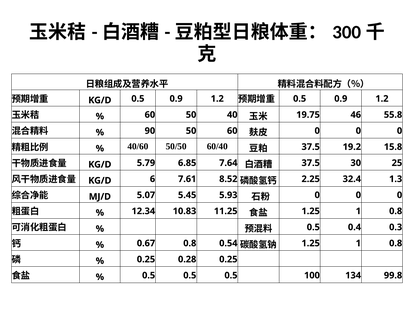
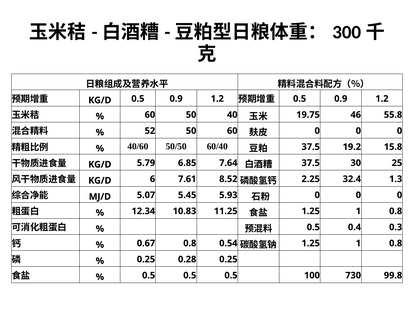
90: 90 -> 52
134: 134 -> 730
